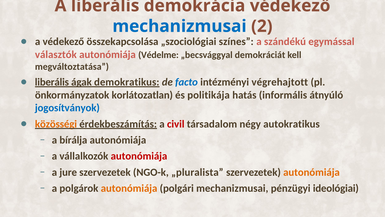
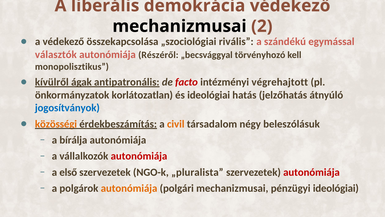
mechanizmusai at (179, 26) colour: blue -> black
színes: színes -> rivális
Védelme: Védelme -> Részéről
demokráciát: demokráciát -> törvényhozó
megváltoztatása: megváltoztatása -> monopolisztikus
liberális at (52, 82): liberális -> kívülről
demokratikus: demokratikus -> antipatronális
facto colour: blue -> red
és politikája: politikája -> ideológiai
informális: informális -> jelzőhatás
civil colour: red -> orange
autokratikus: autokratikus -> beleszólásuk
jure: jure -> első
autonómiája at (311, 172) colour: orange -> red
